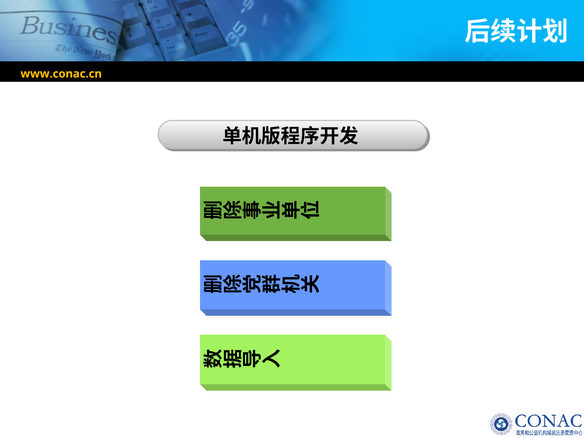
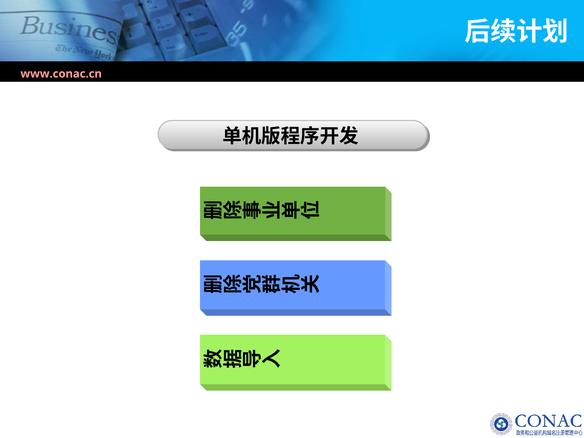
www.conac.cn colour: yellow -> pink
